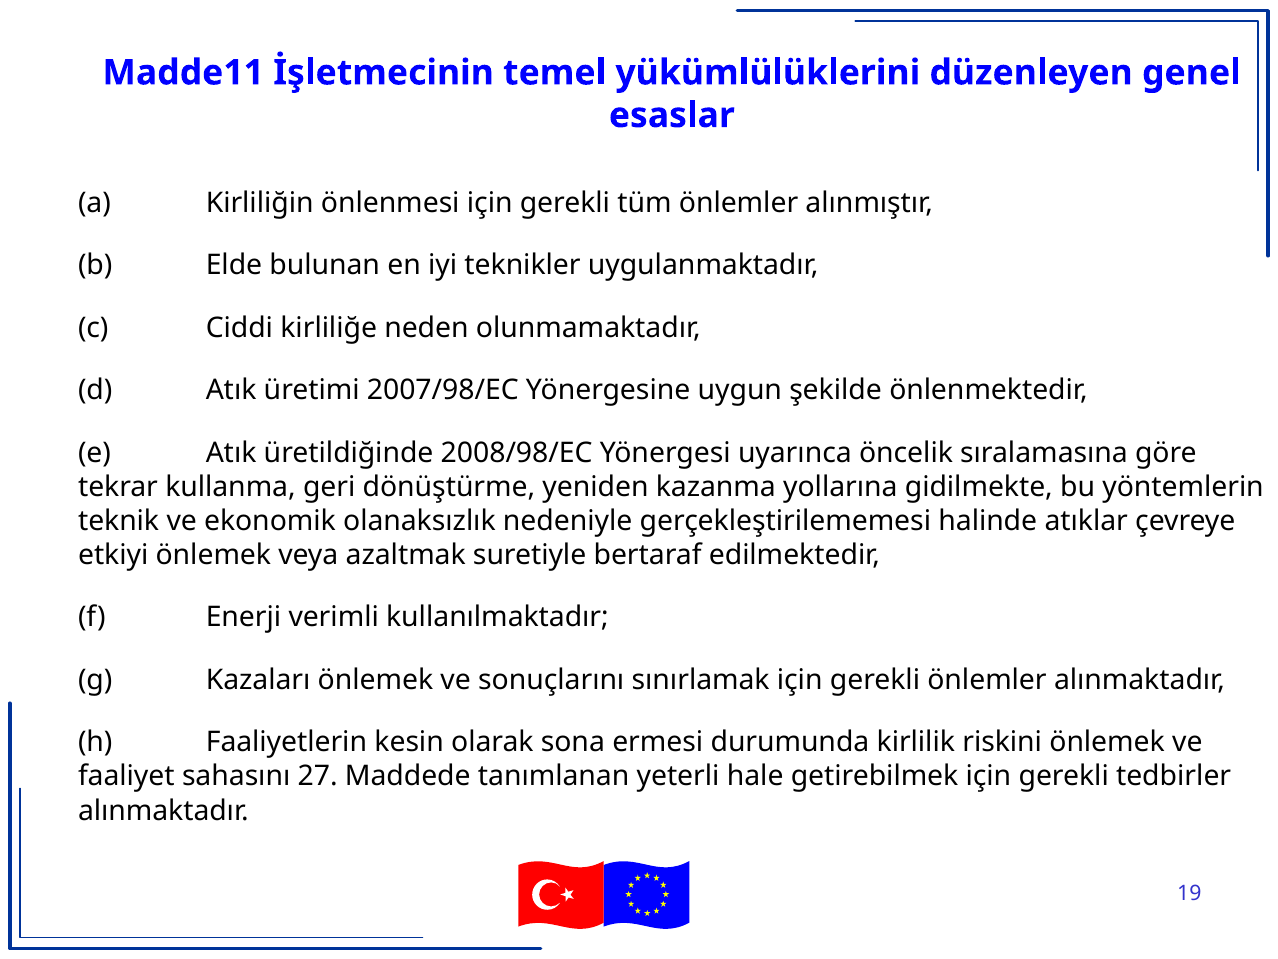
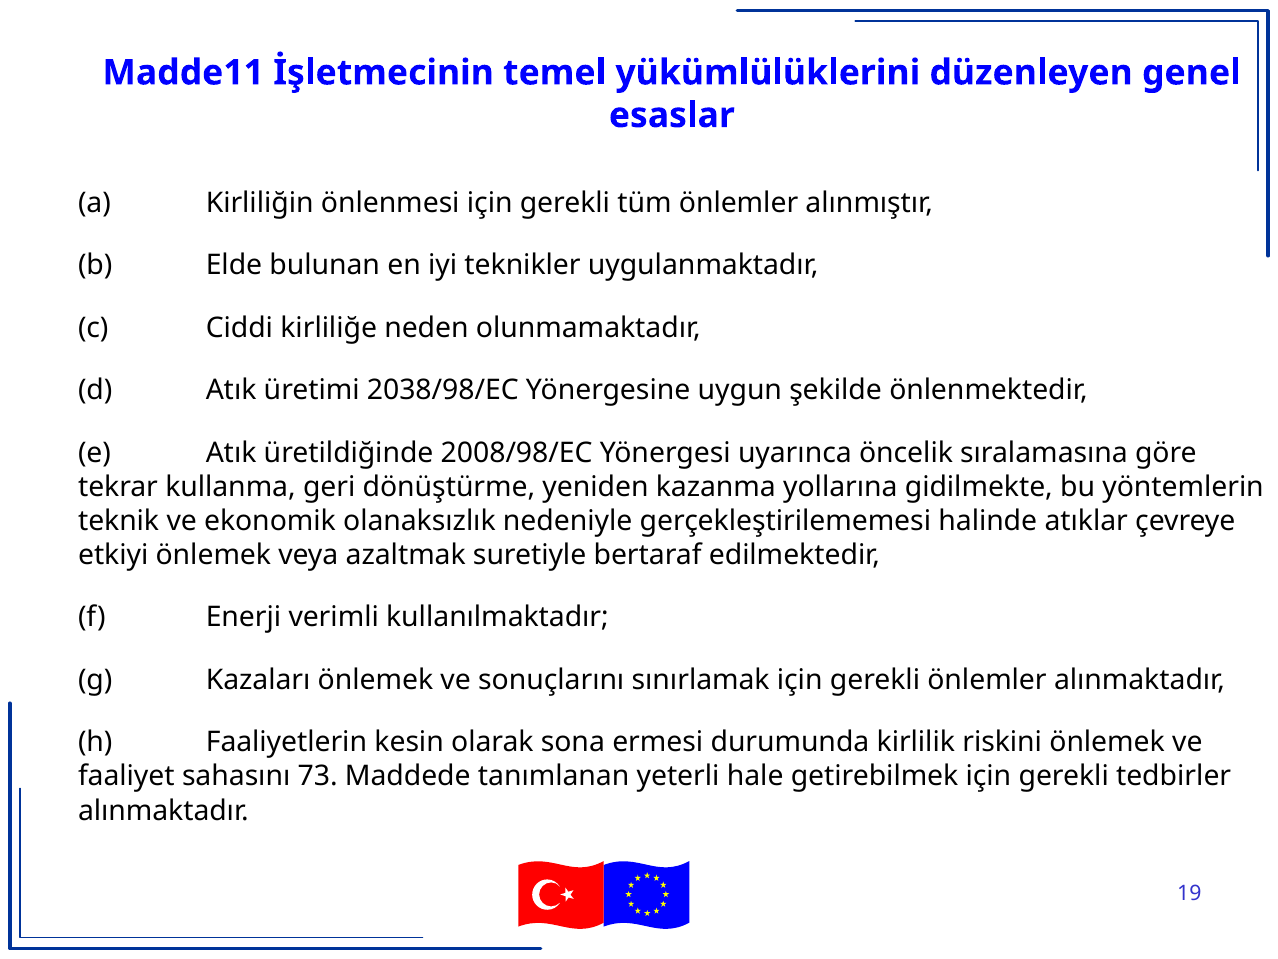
2007/98/EC: 2007/98/EC -> 2038/98/EC
27: 27 -> 73
